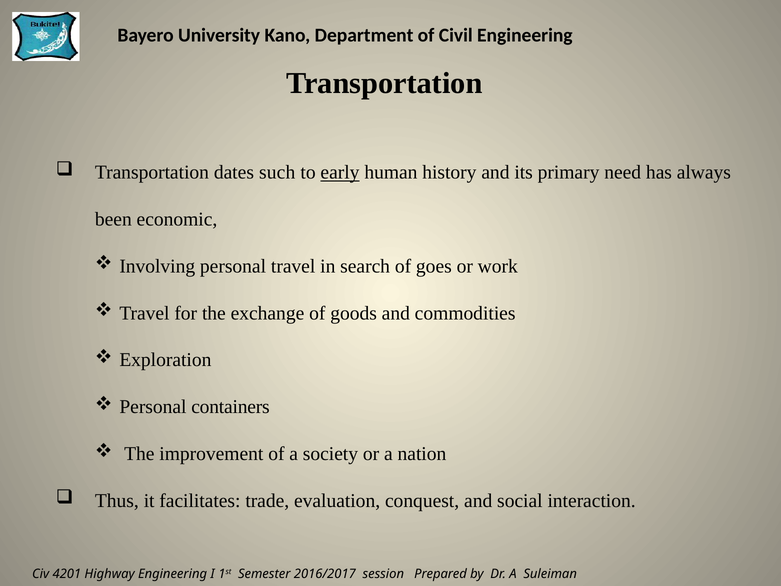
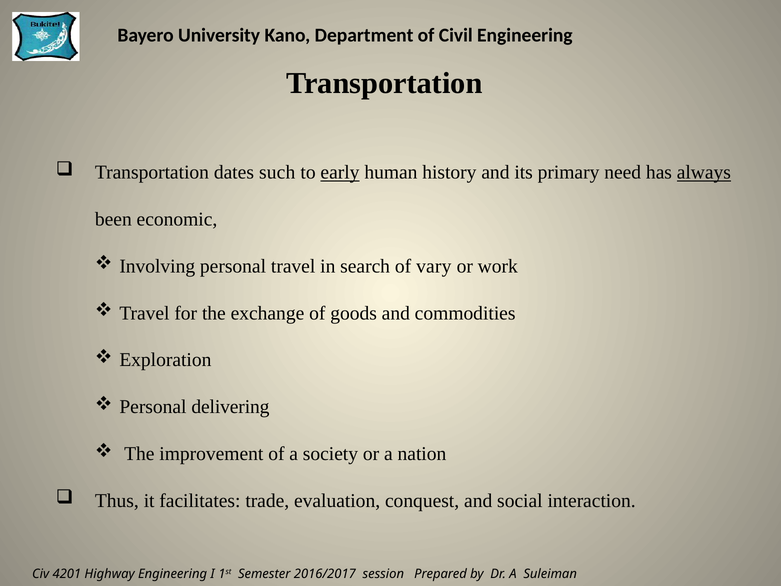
always underline: none -> present
goes: goes -> vary
containers: containers -> delivering
